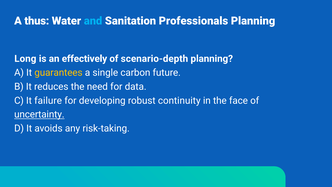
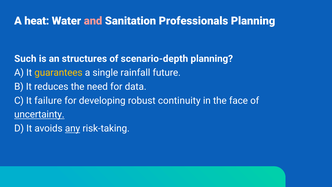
thus: thus -> heat
and colour: light blue -> pink
Long: Long -> Such
effectively: effectively -> structures
carbon: carbon -> rainfall
any underline: none -> present
